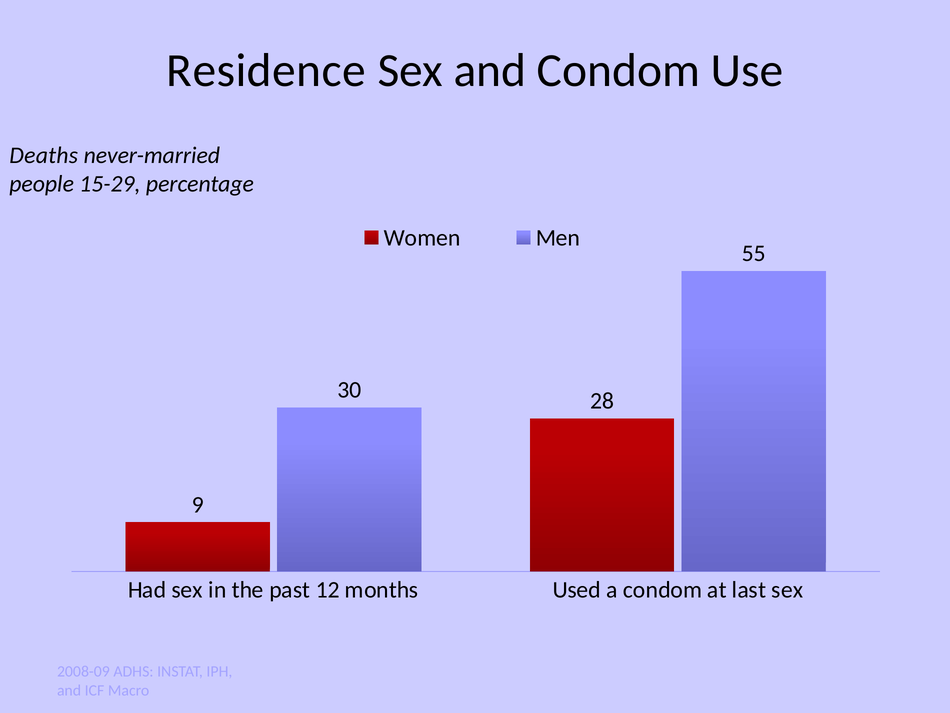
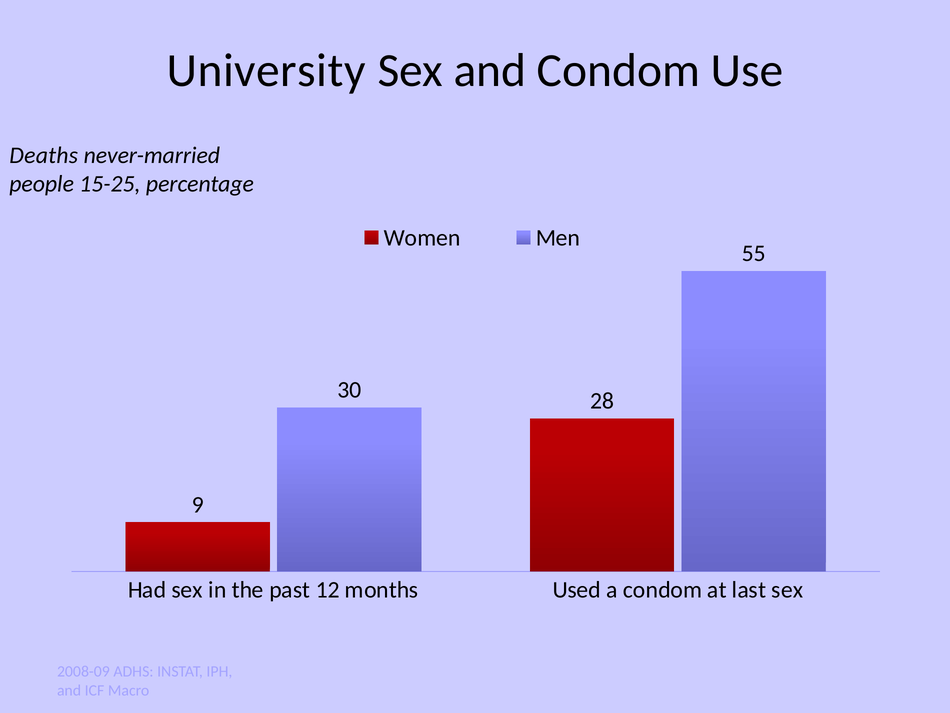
Residence: Residence -> University
15-29: 15-29 -> 15-25
